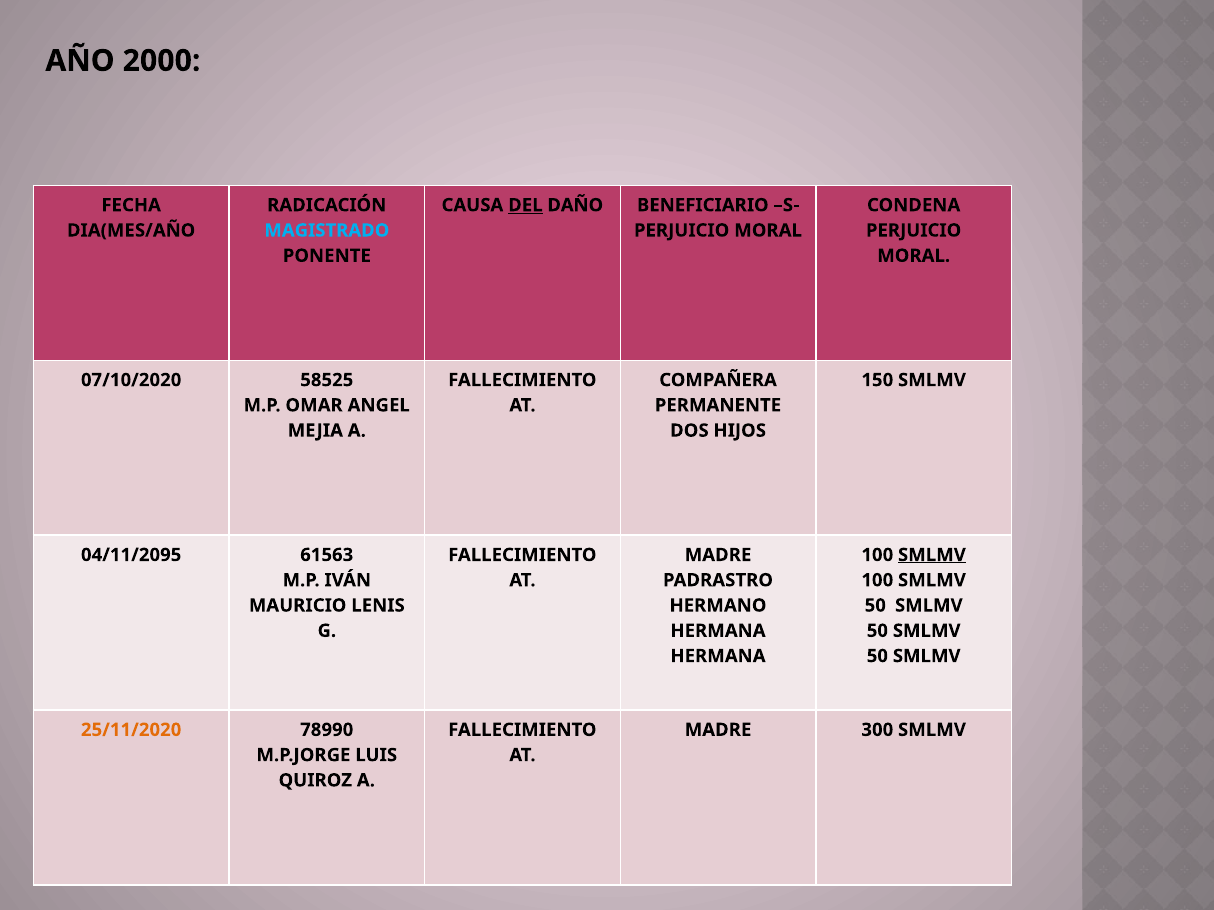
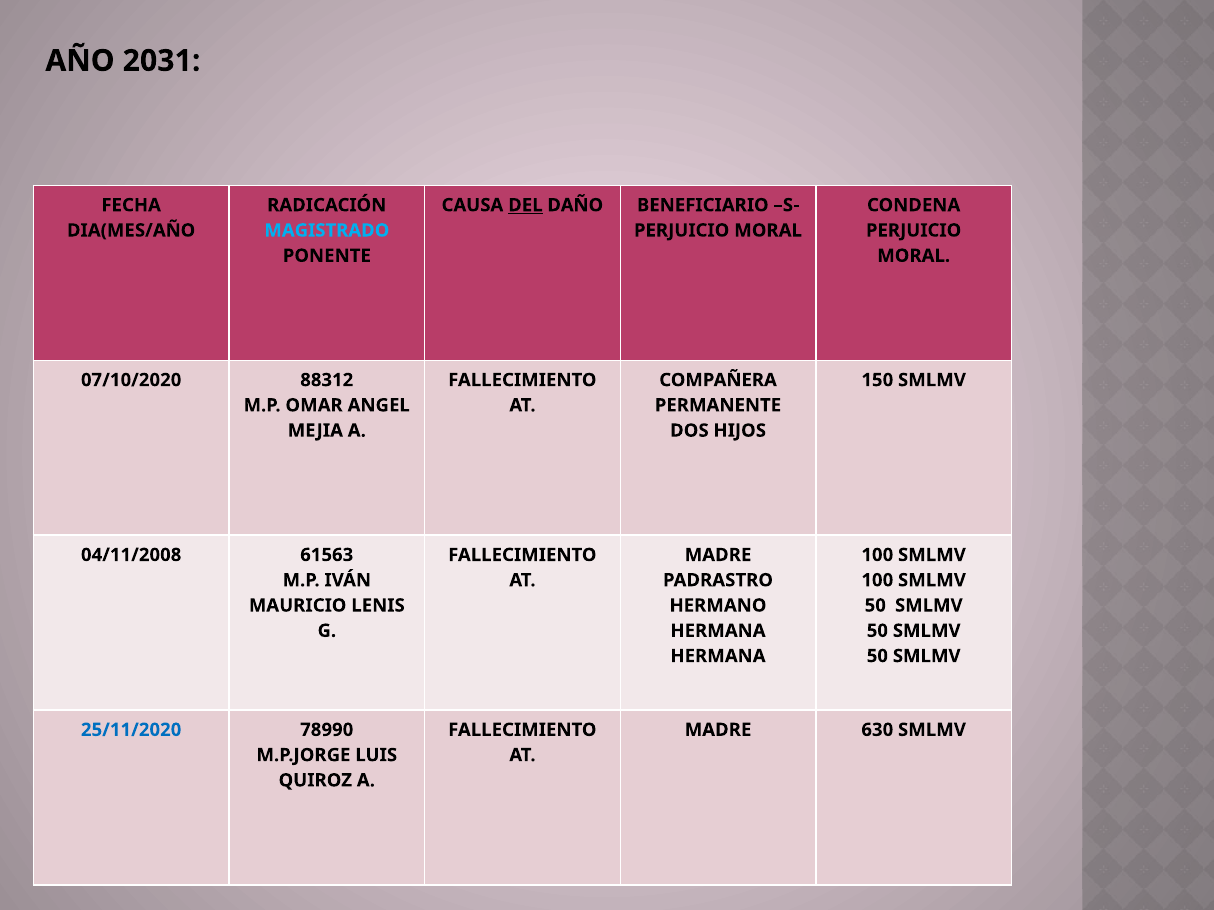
2000: 2000 -> 2031
58525: 58525 -> 88312
04/11/2095: 04/11/2095 -> 04/11/2008
SMLMV at (932, 555) underline: present -> none
25/11/2020 colour: orange -> blue
300: 300 -> 630
